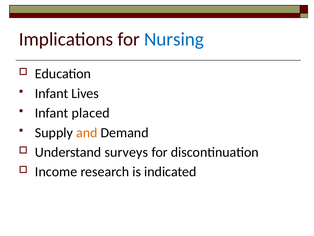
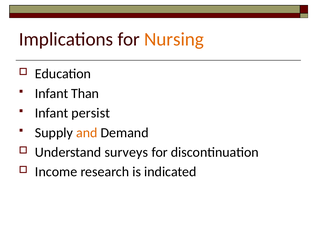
Nursing colour: blue -> orange
Lives: Lives -> Than
placed: placed -> persist
